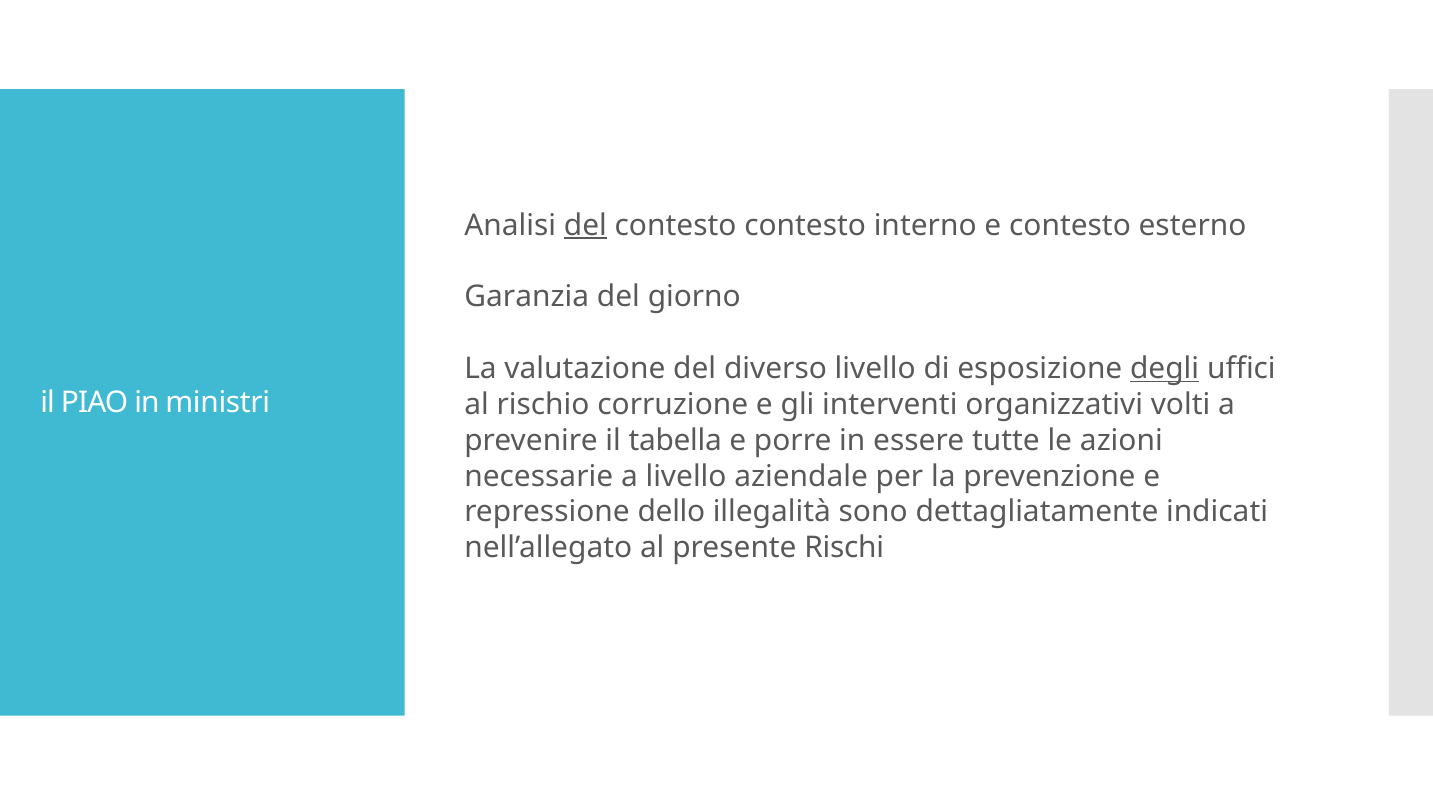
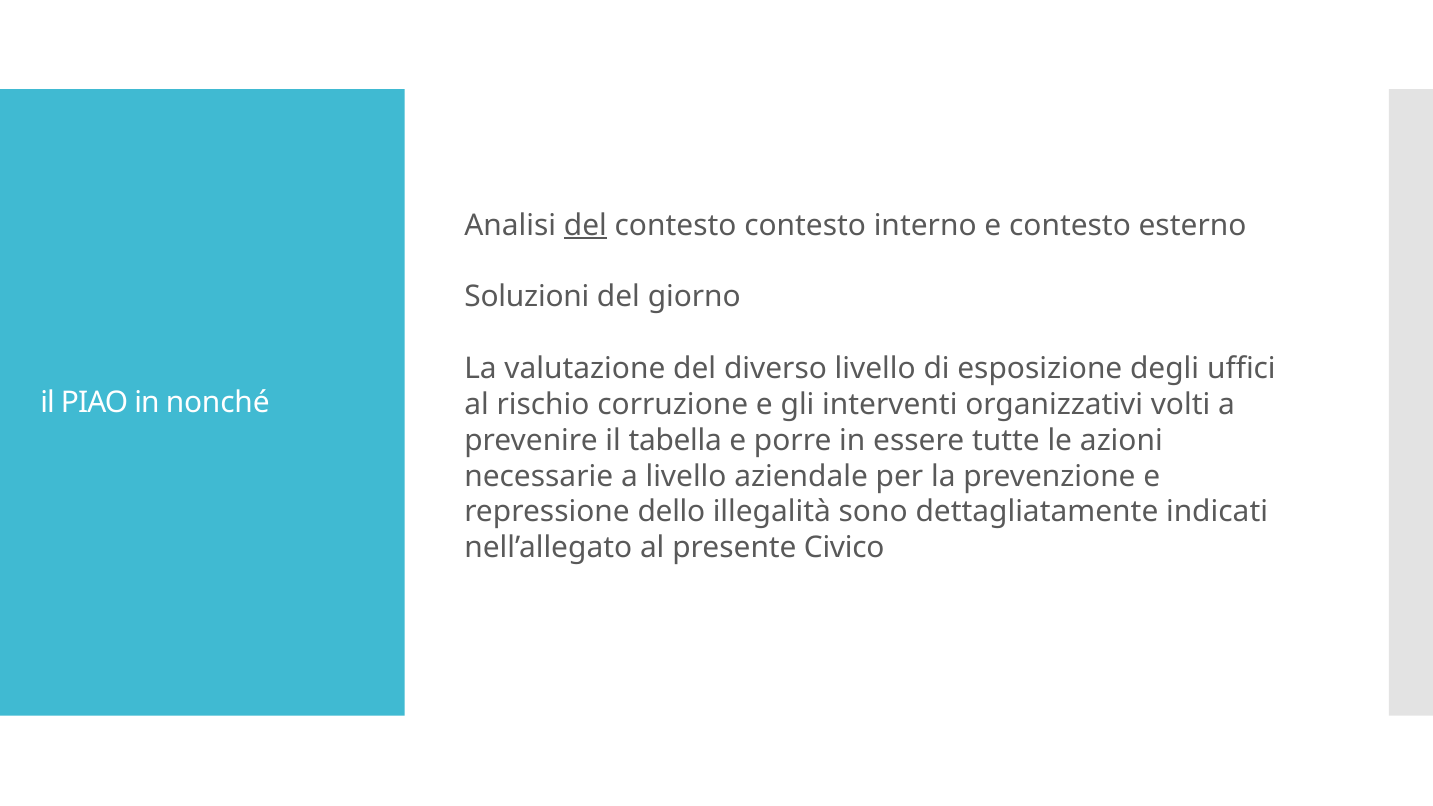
Garanzia: Garanzia -> Soluzioni
degli underline: present -> none
ministri: ministri -> nonché
Rischi: Rischi -> Civico
